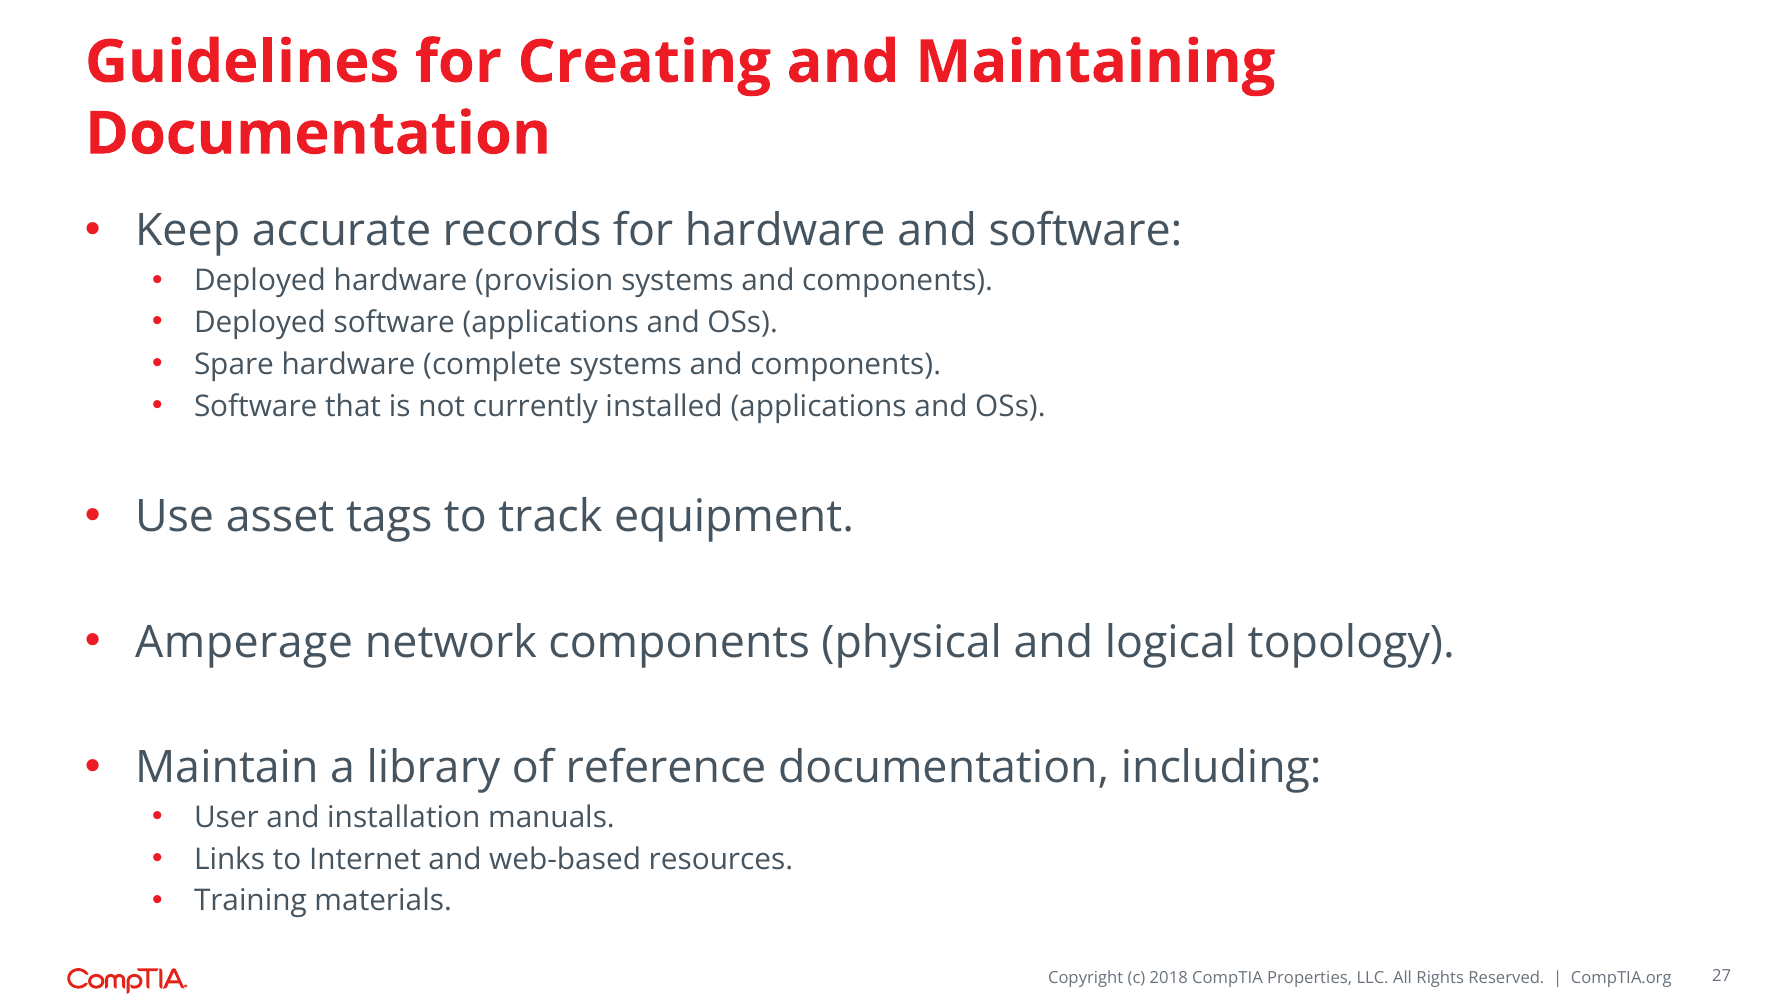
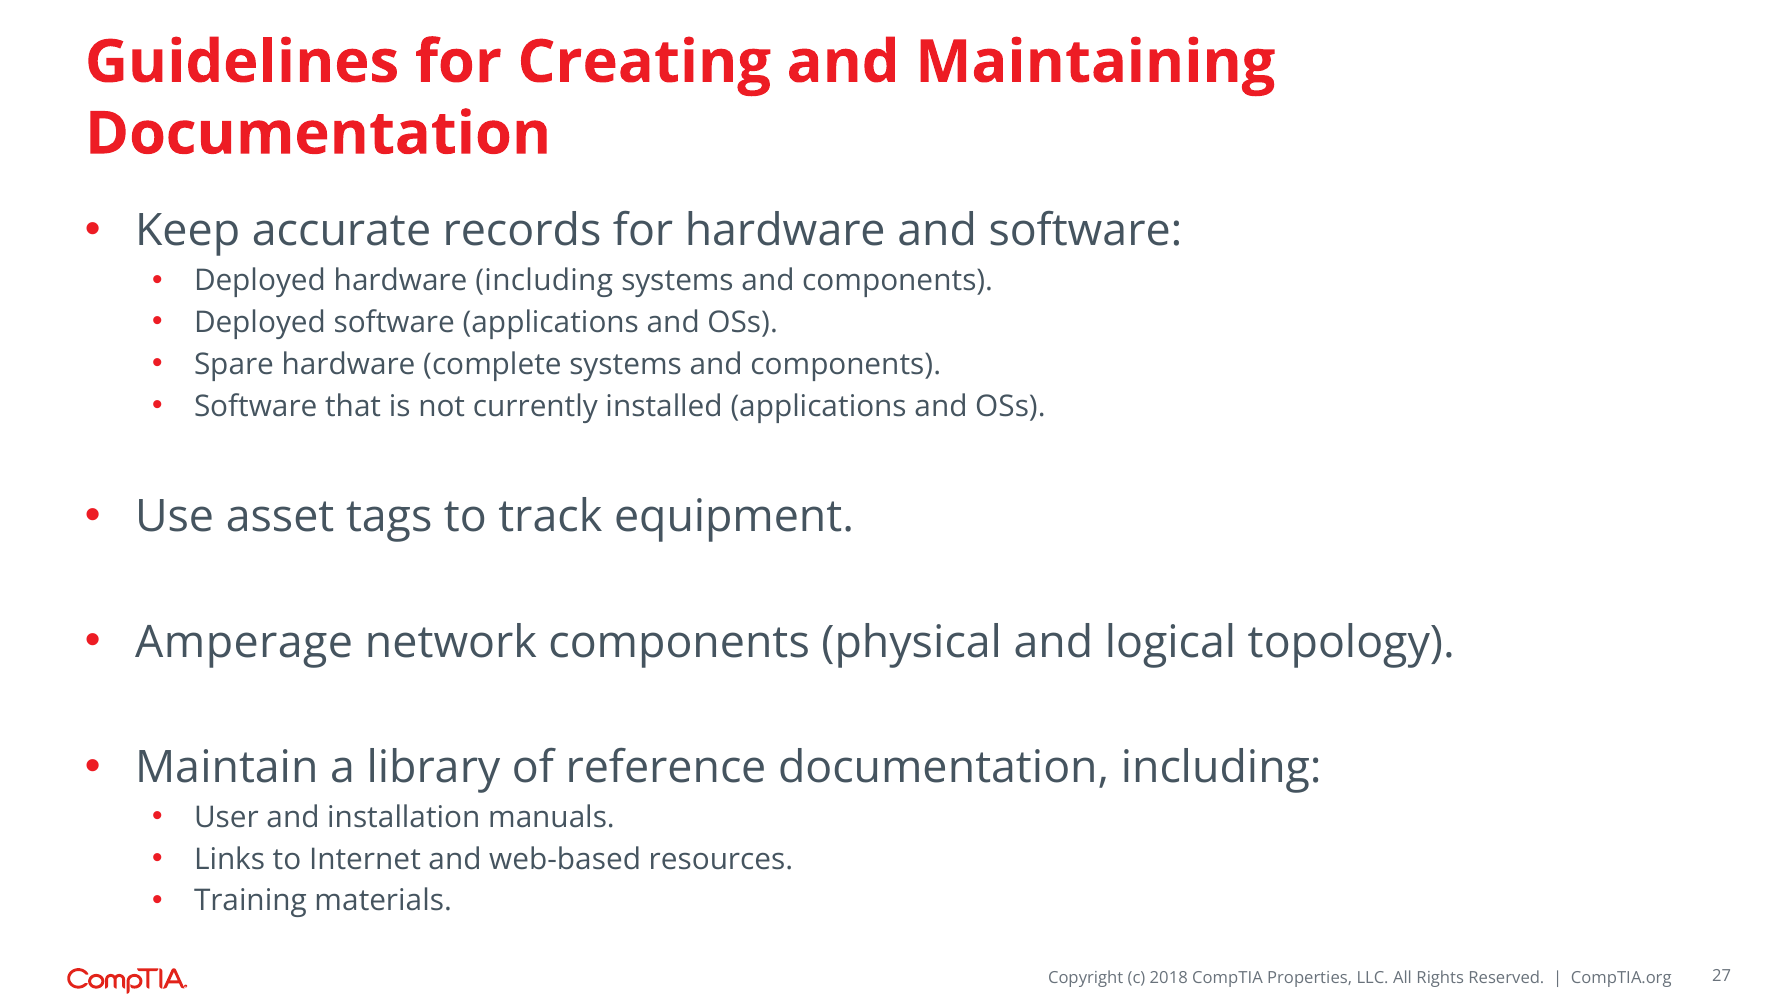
hardware provision: provision -> including
